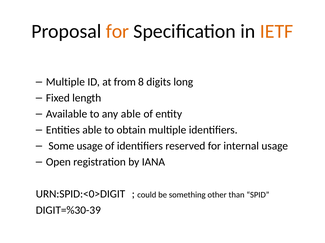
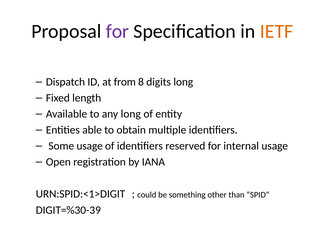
for at (117, 31) colour: orange -> purple
Multiple at (65, 82): Multiple -> Dispatch
any able: able -> long
URN:SPID:<0>DIGIT: URN:SPID:<0>DIGIT -> URN:SPID:<1>DIGIT
